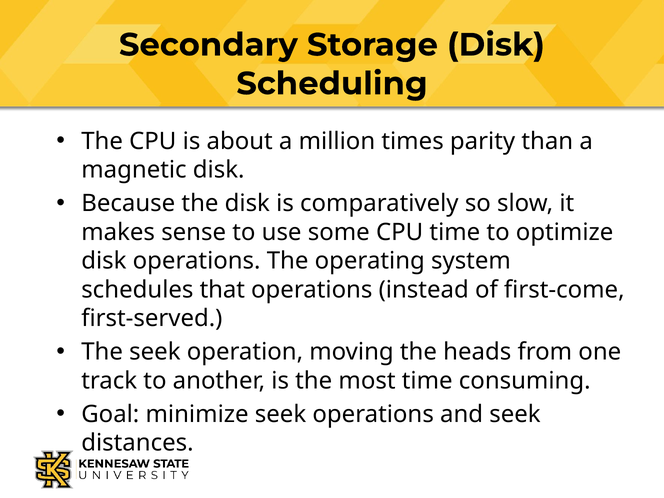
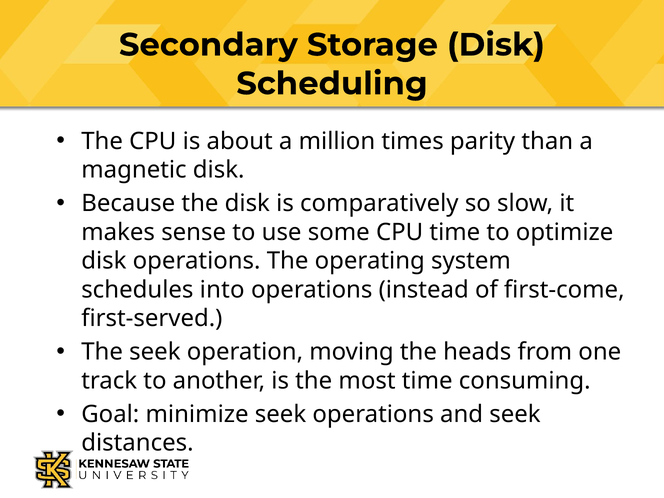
that: that -> into
